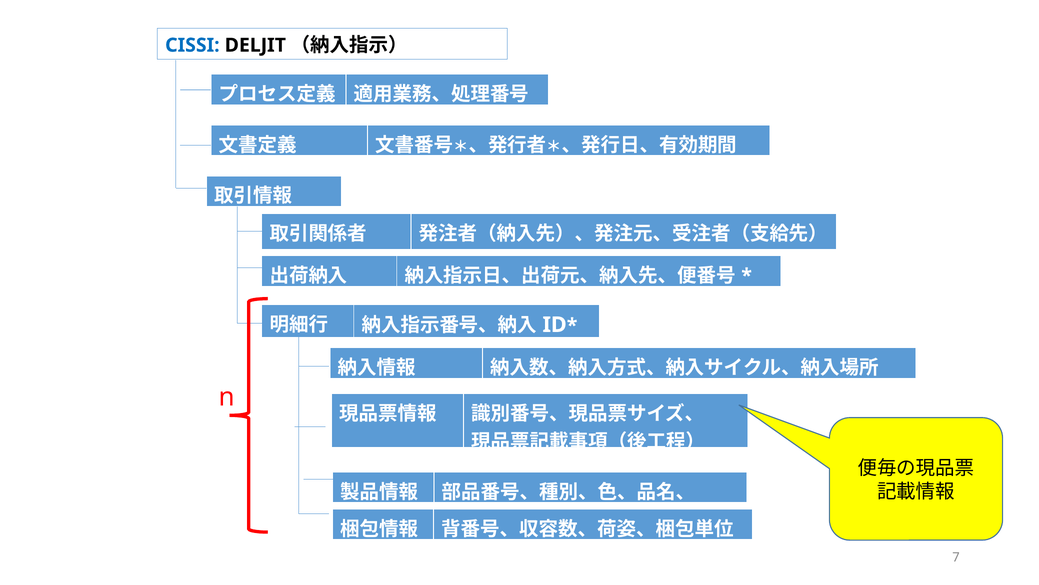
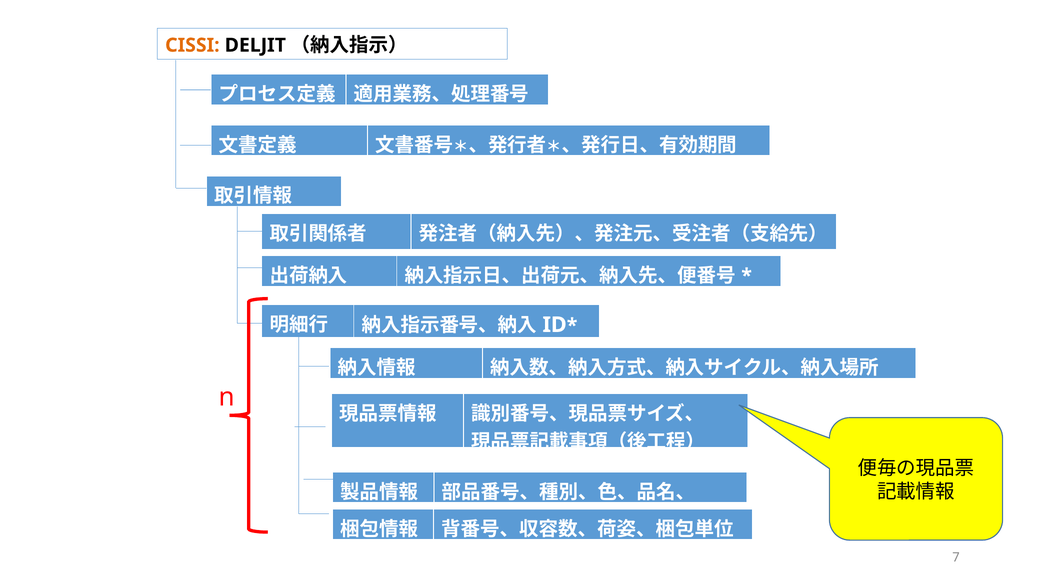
CISSI colour: blue -> orange
